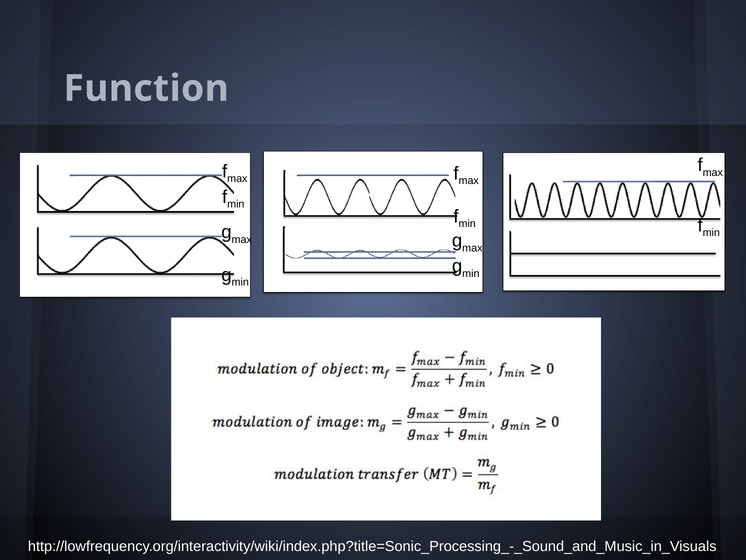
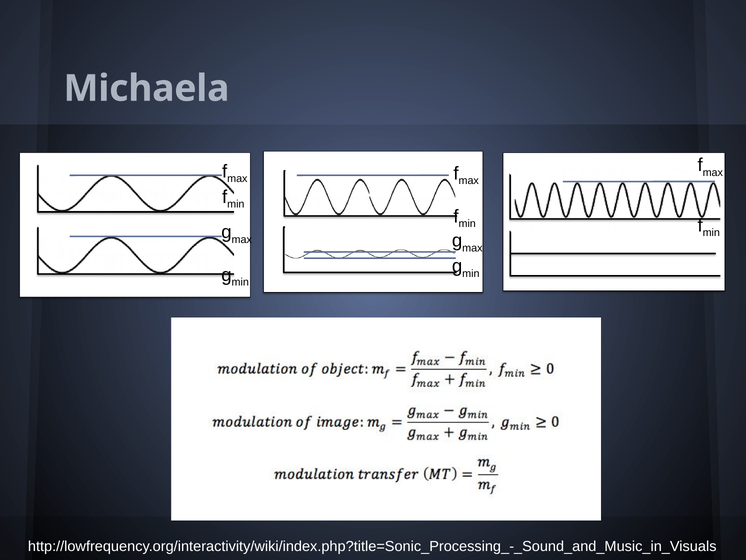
Function: Function -> Michaela
